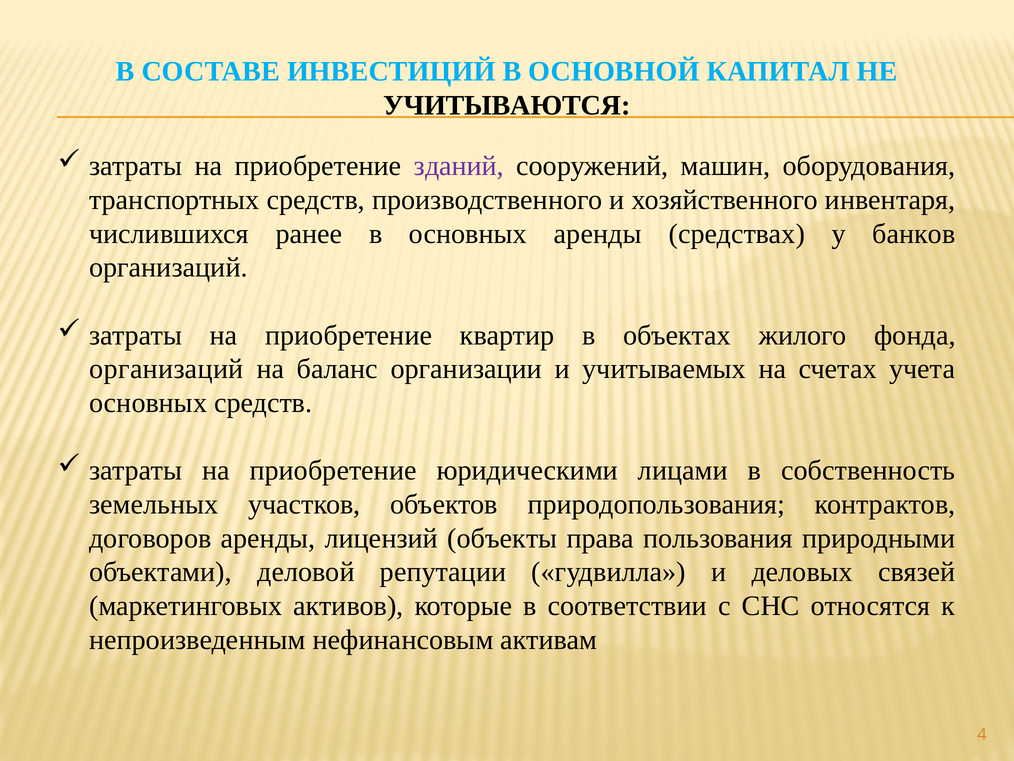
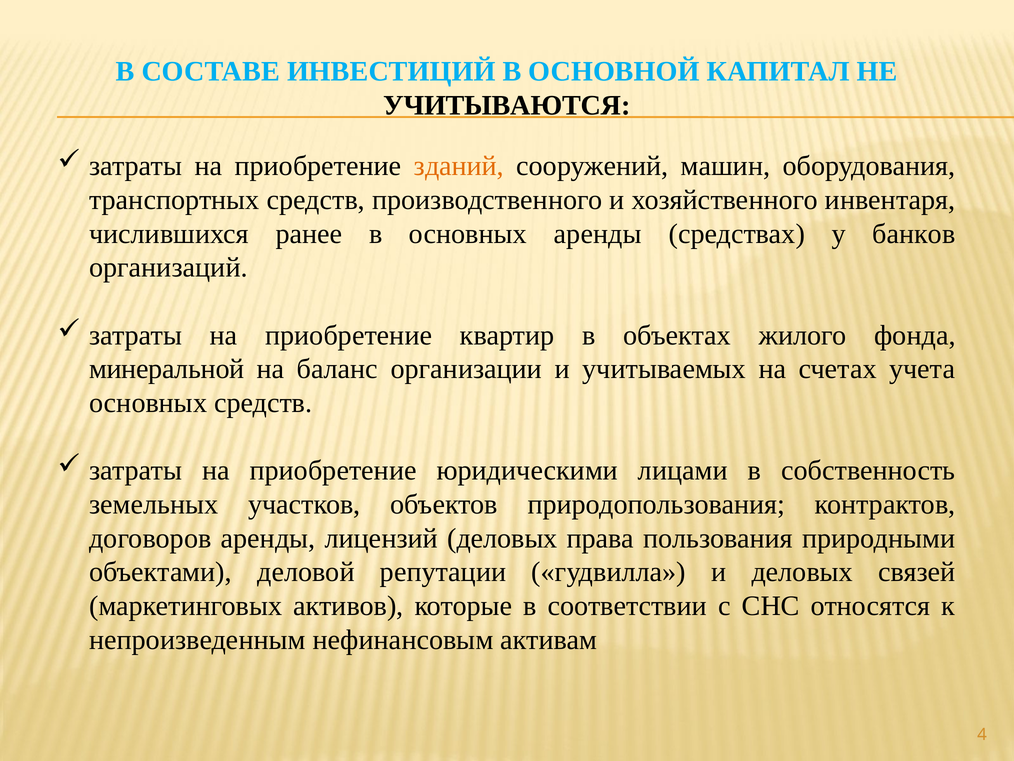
зданий colour: purple -> orange
организаций at (166, 369): организаций -> минеральной
лицензий объекты: объекты -> деловых
